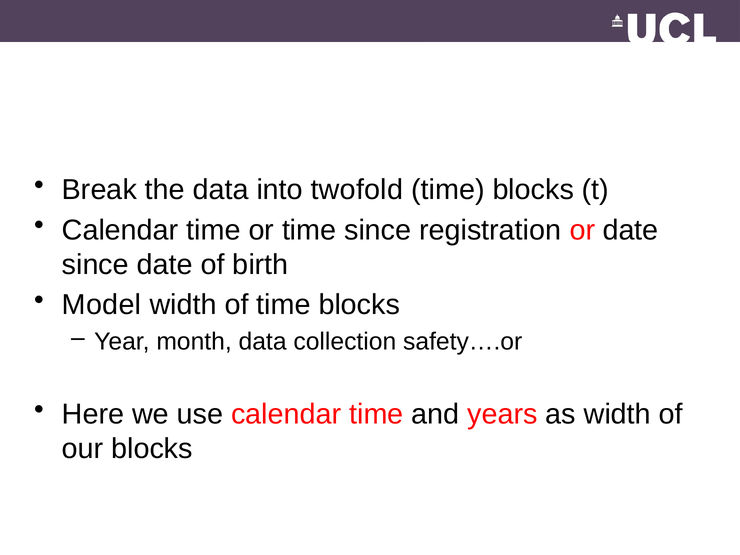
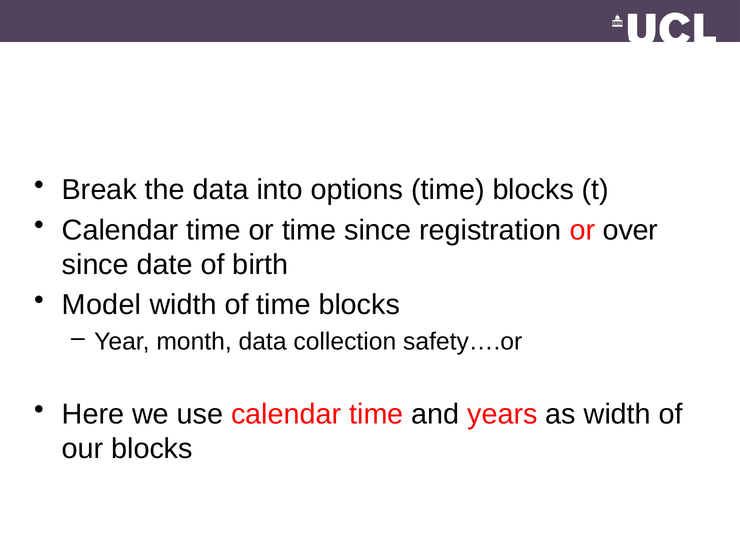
twofold: twofold -> options
or date: date -> over
